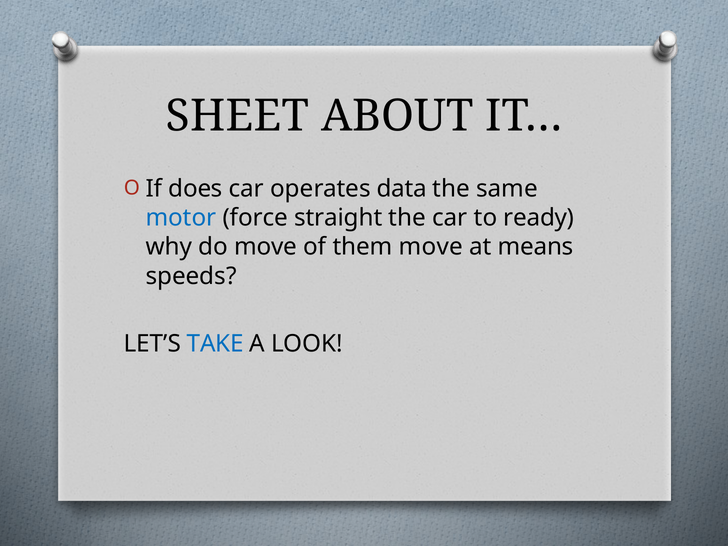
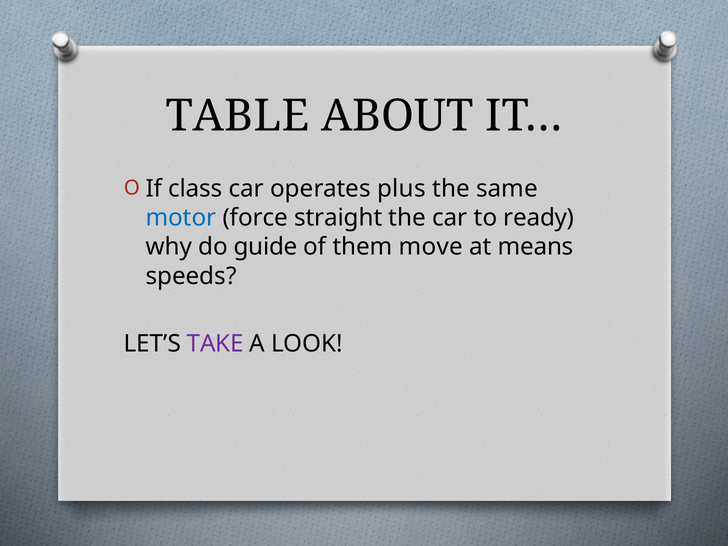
SHEET: SHEET -> TABLE
does: does -> class
data: data -> plus
do move: move -> guide
TAKE colour: blue -> purple
